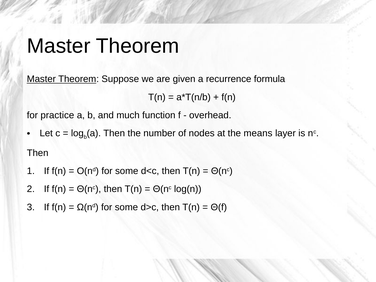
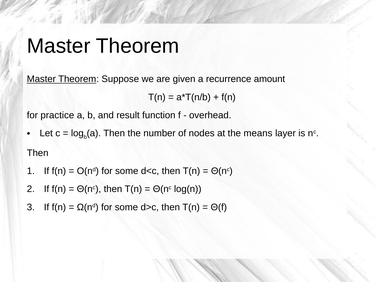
formula: formula -> amount
much: much -> result
